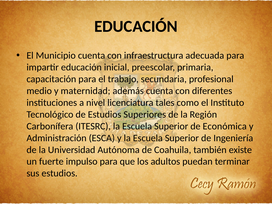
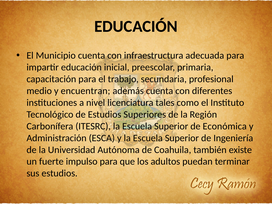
maternidad: maternidad -> encuentran
